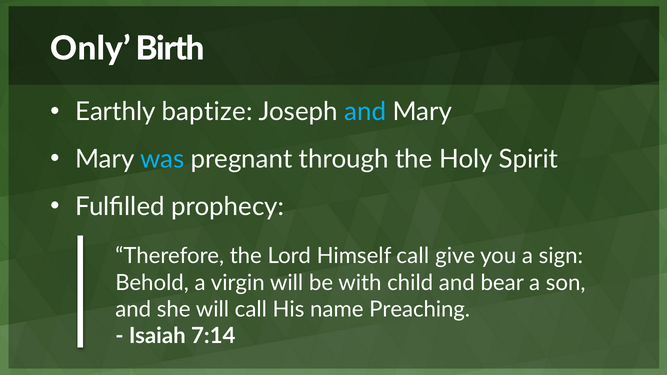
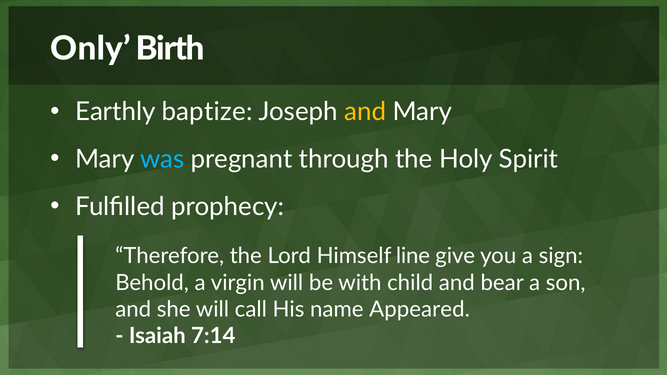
and at (365, 112) colour: light blue -> yellow
Himself call: call -> line
Preaching: Preaching -> Appeared
